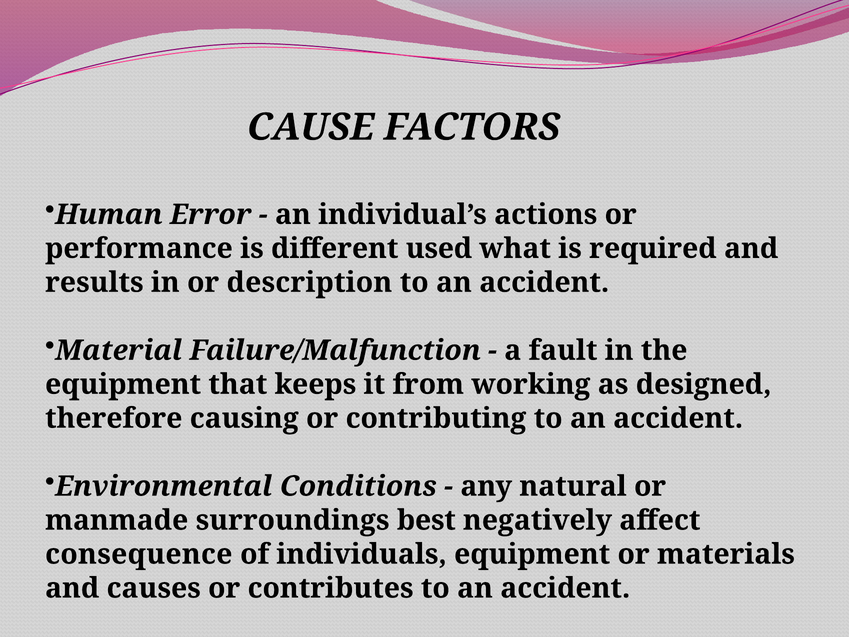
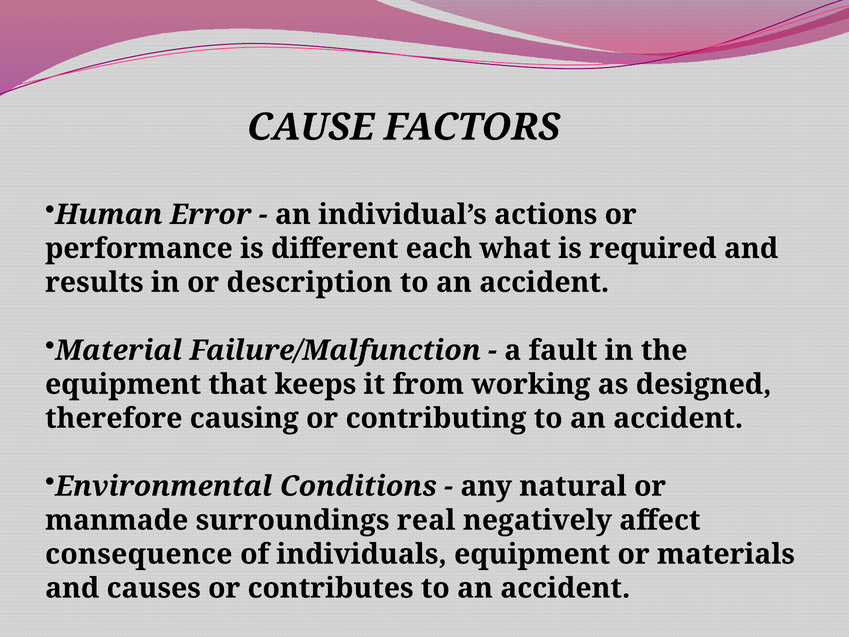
used: used -> each
best: best -> real
